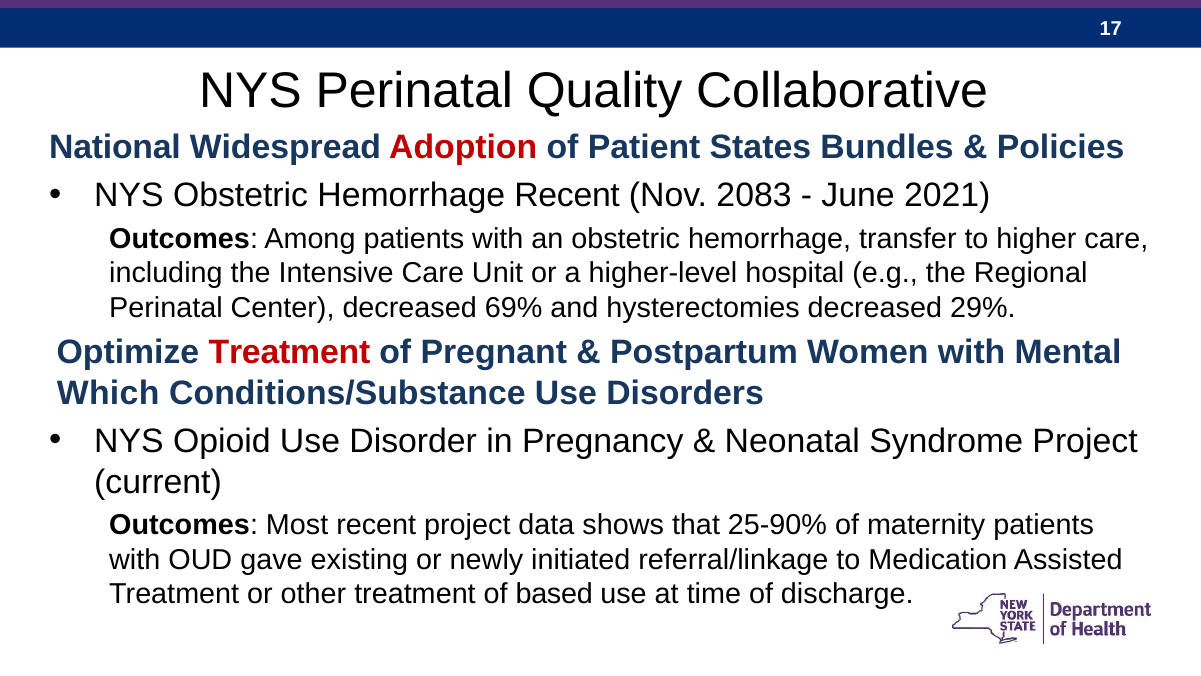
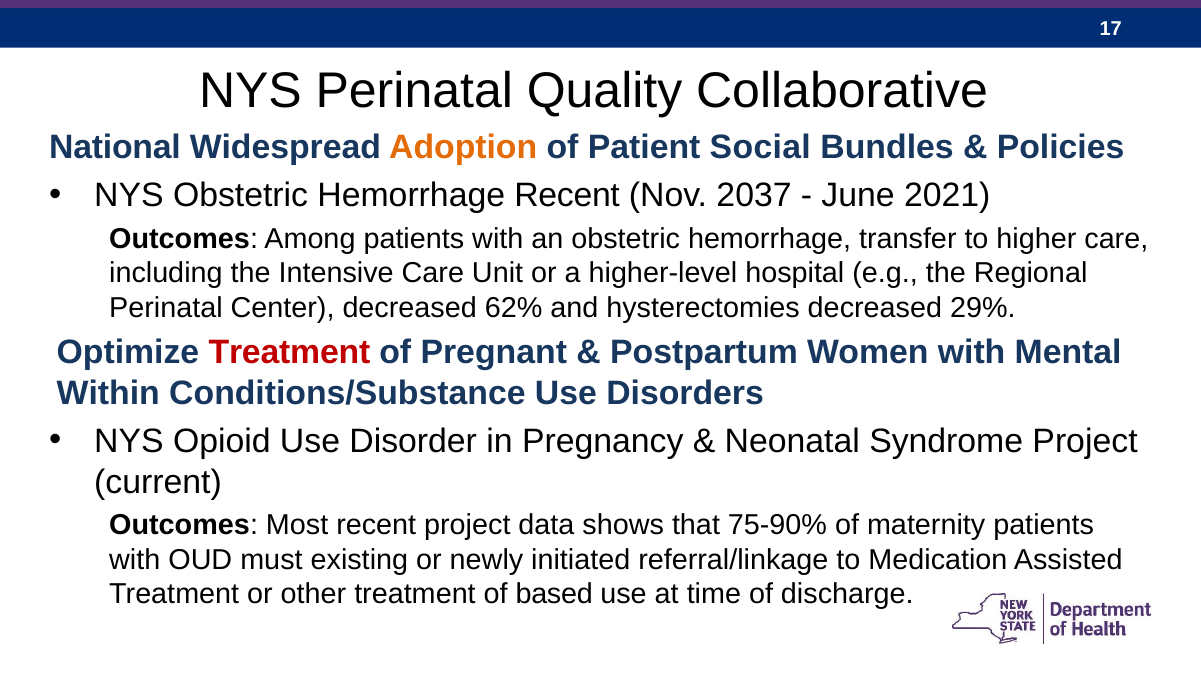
Adoption colour: red -> orange
States: States -> Social
2083: 2083 -> 2037
69%: 69% -> 62%
Which: Which -> Within
25-90%: 25-90% -> 75-90%
gave: gave -> must
